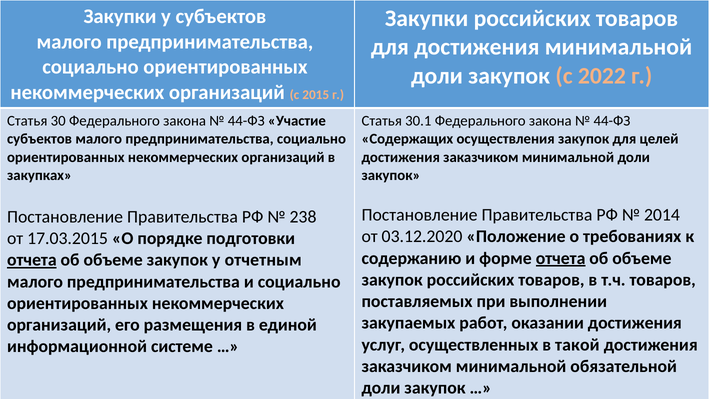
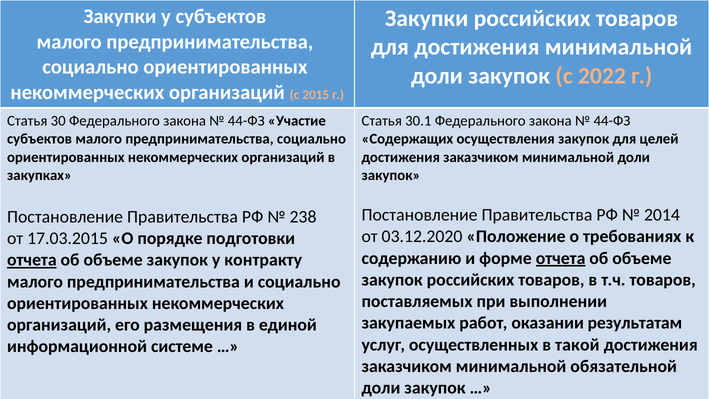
отчетным: отчетным -> контракту
оказании достижения: достижения -> результатам
